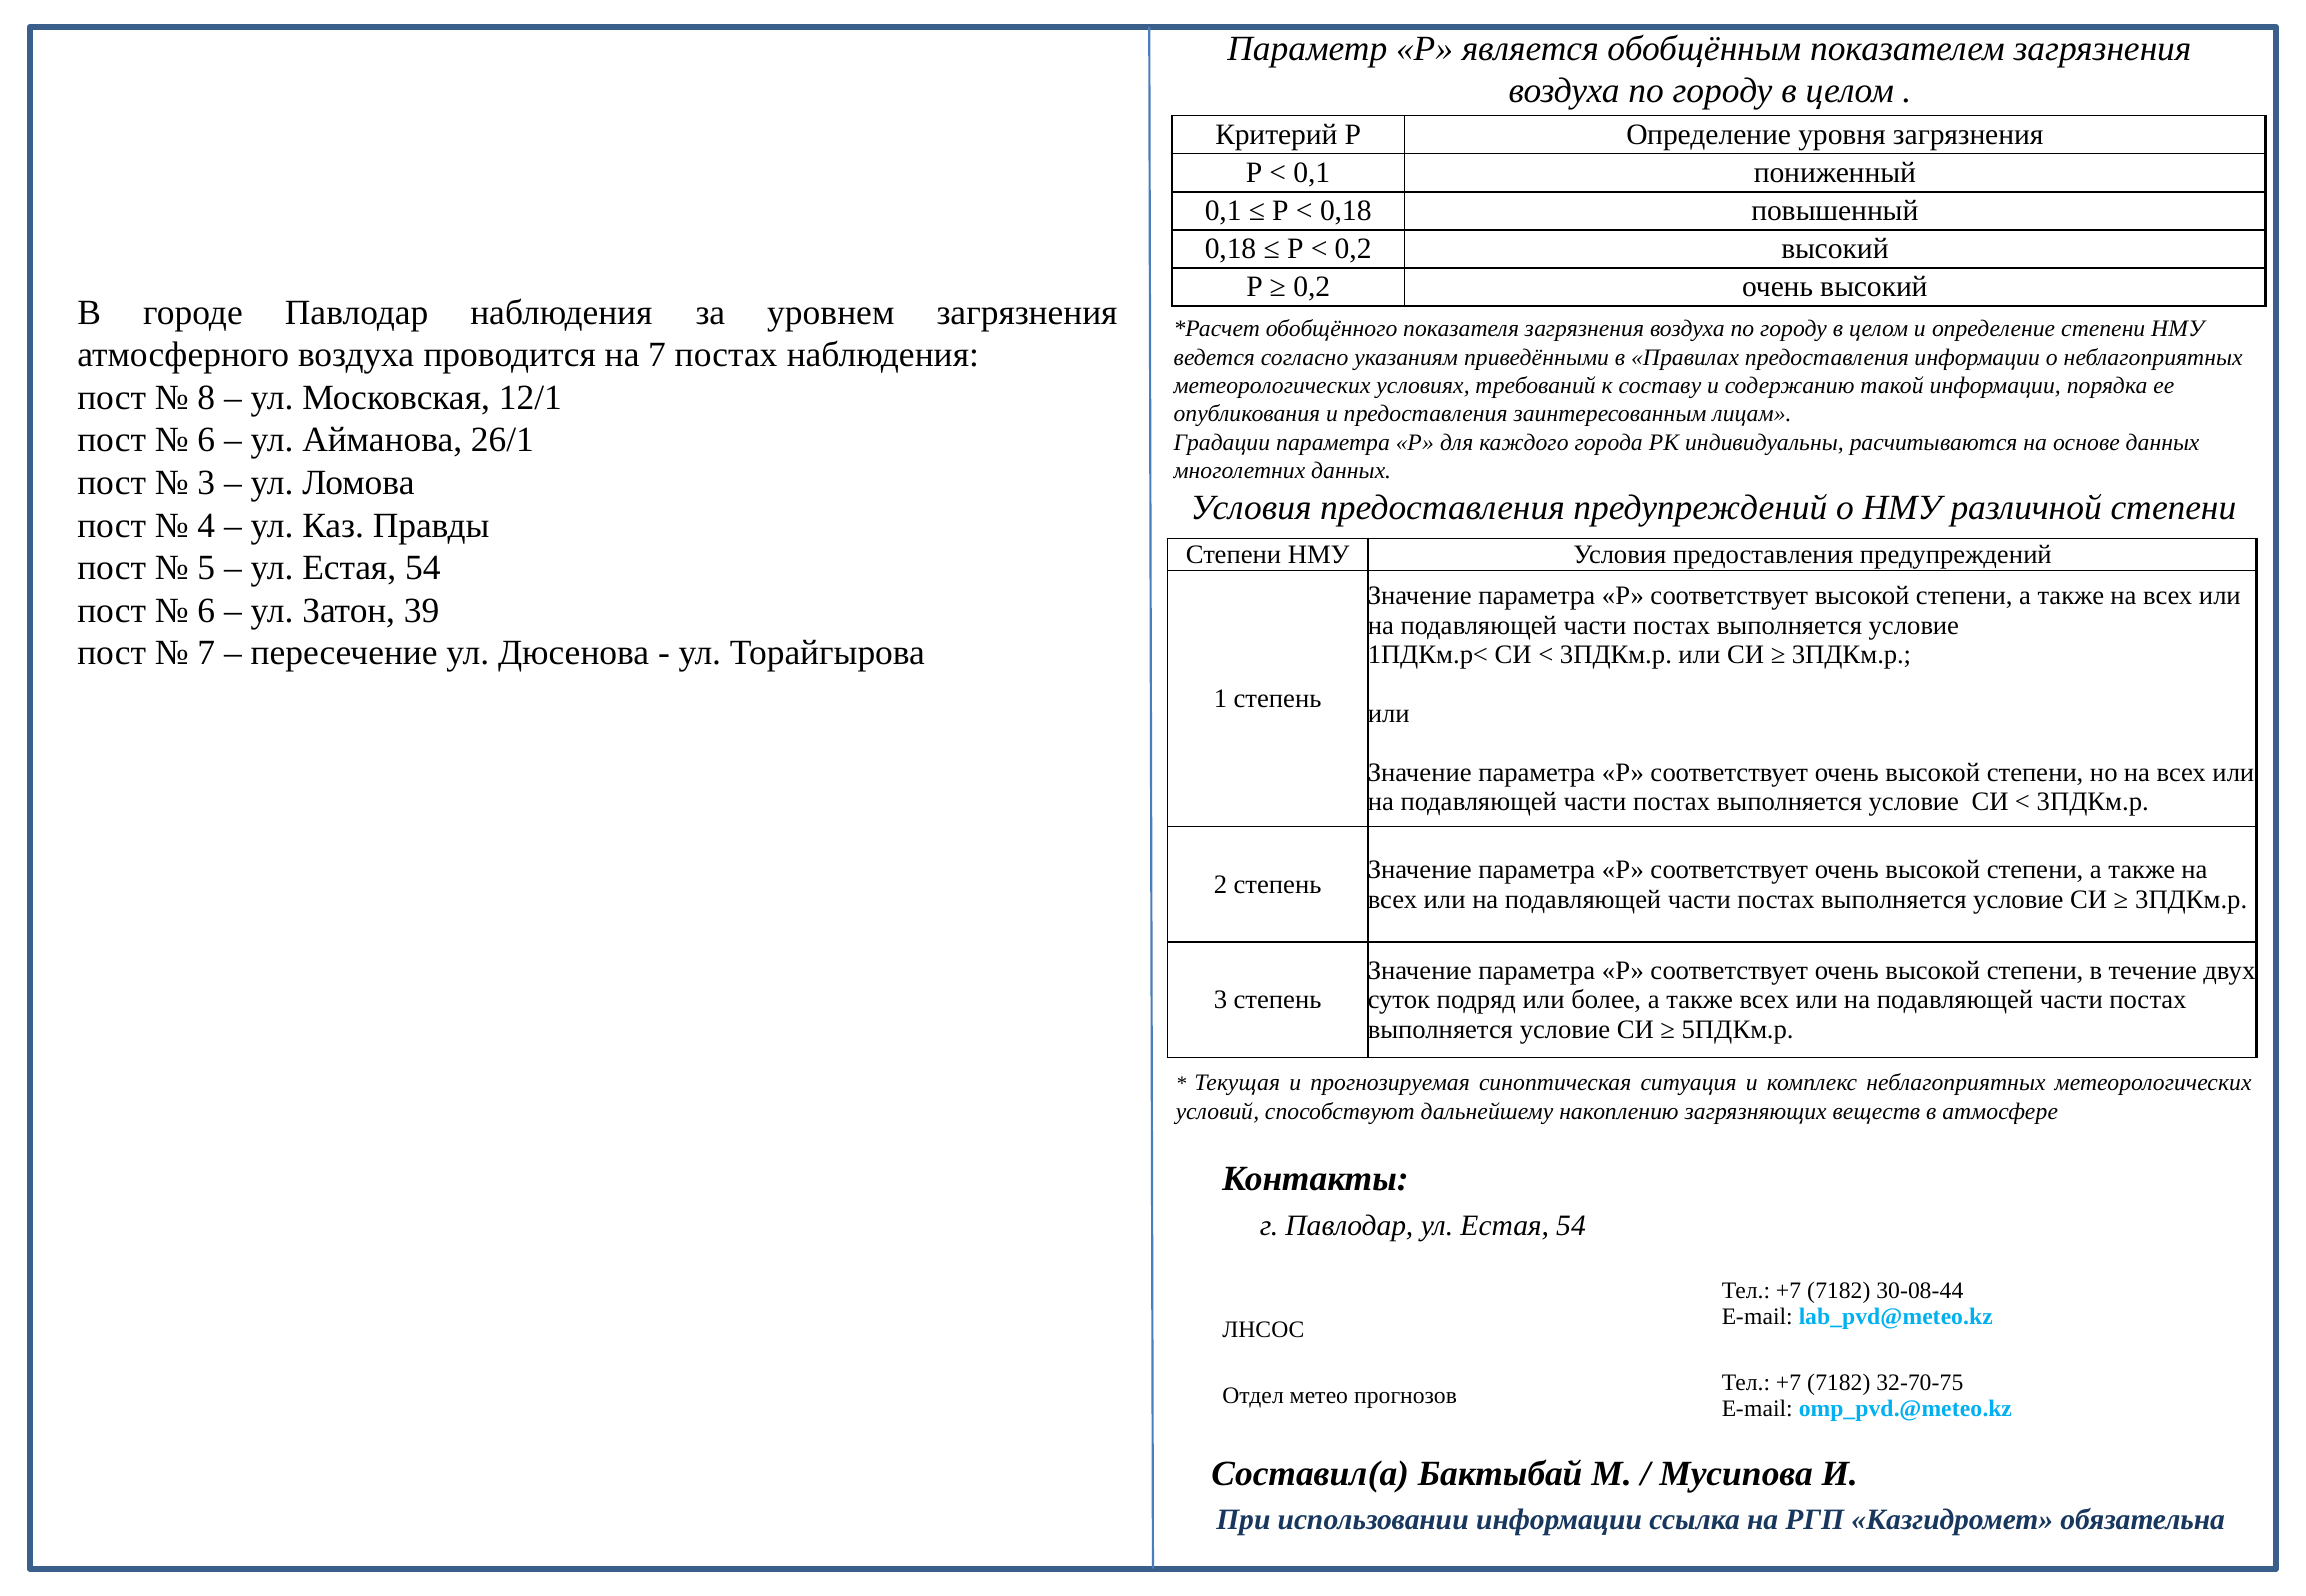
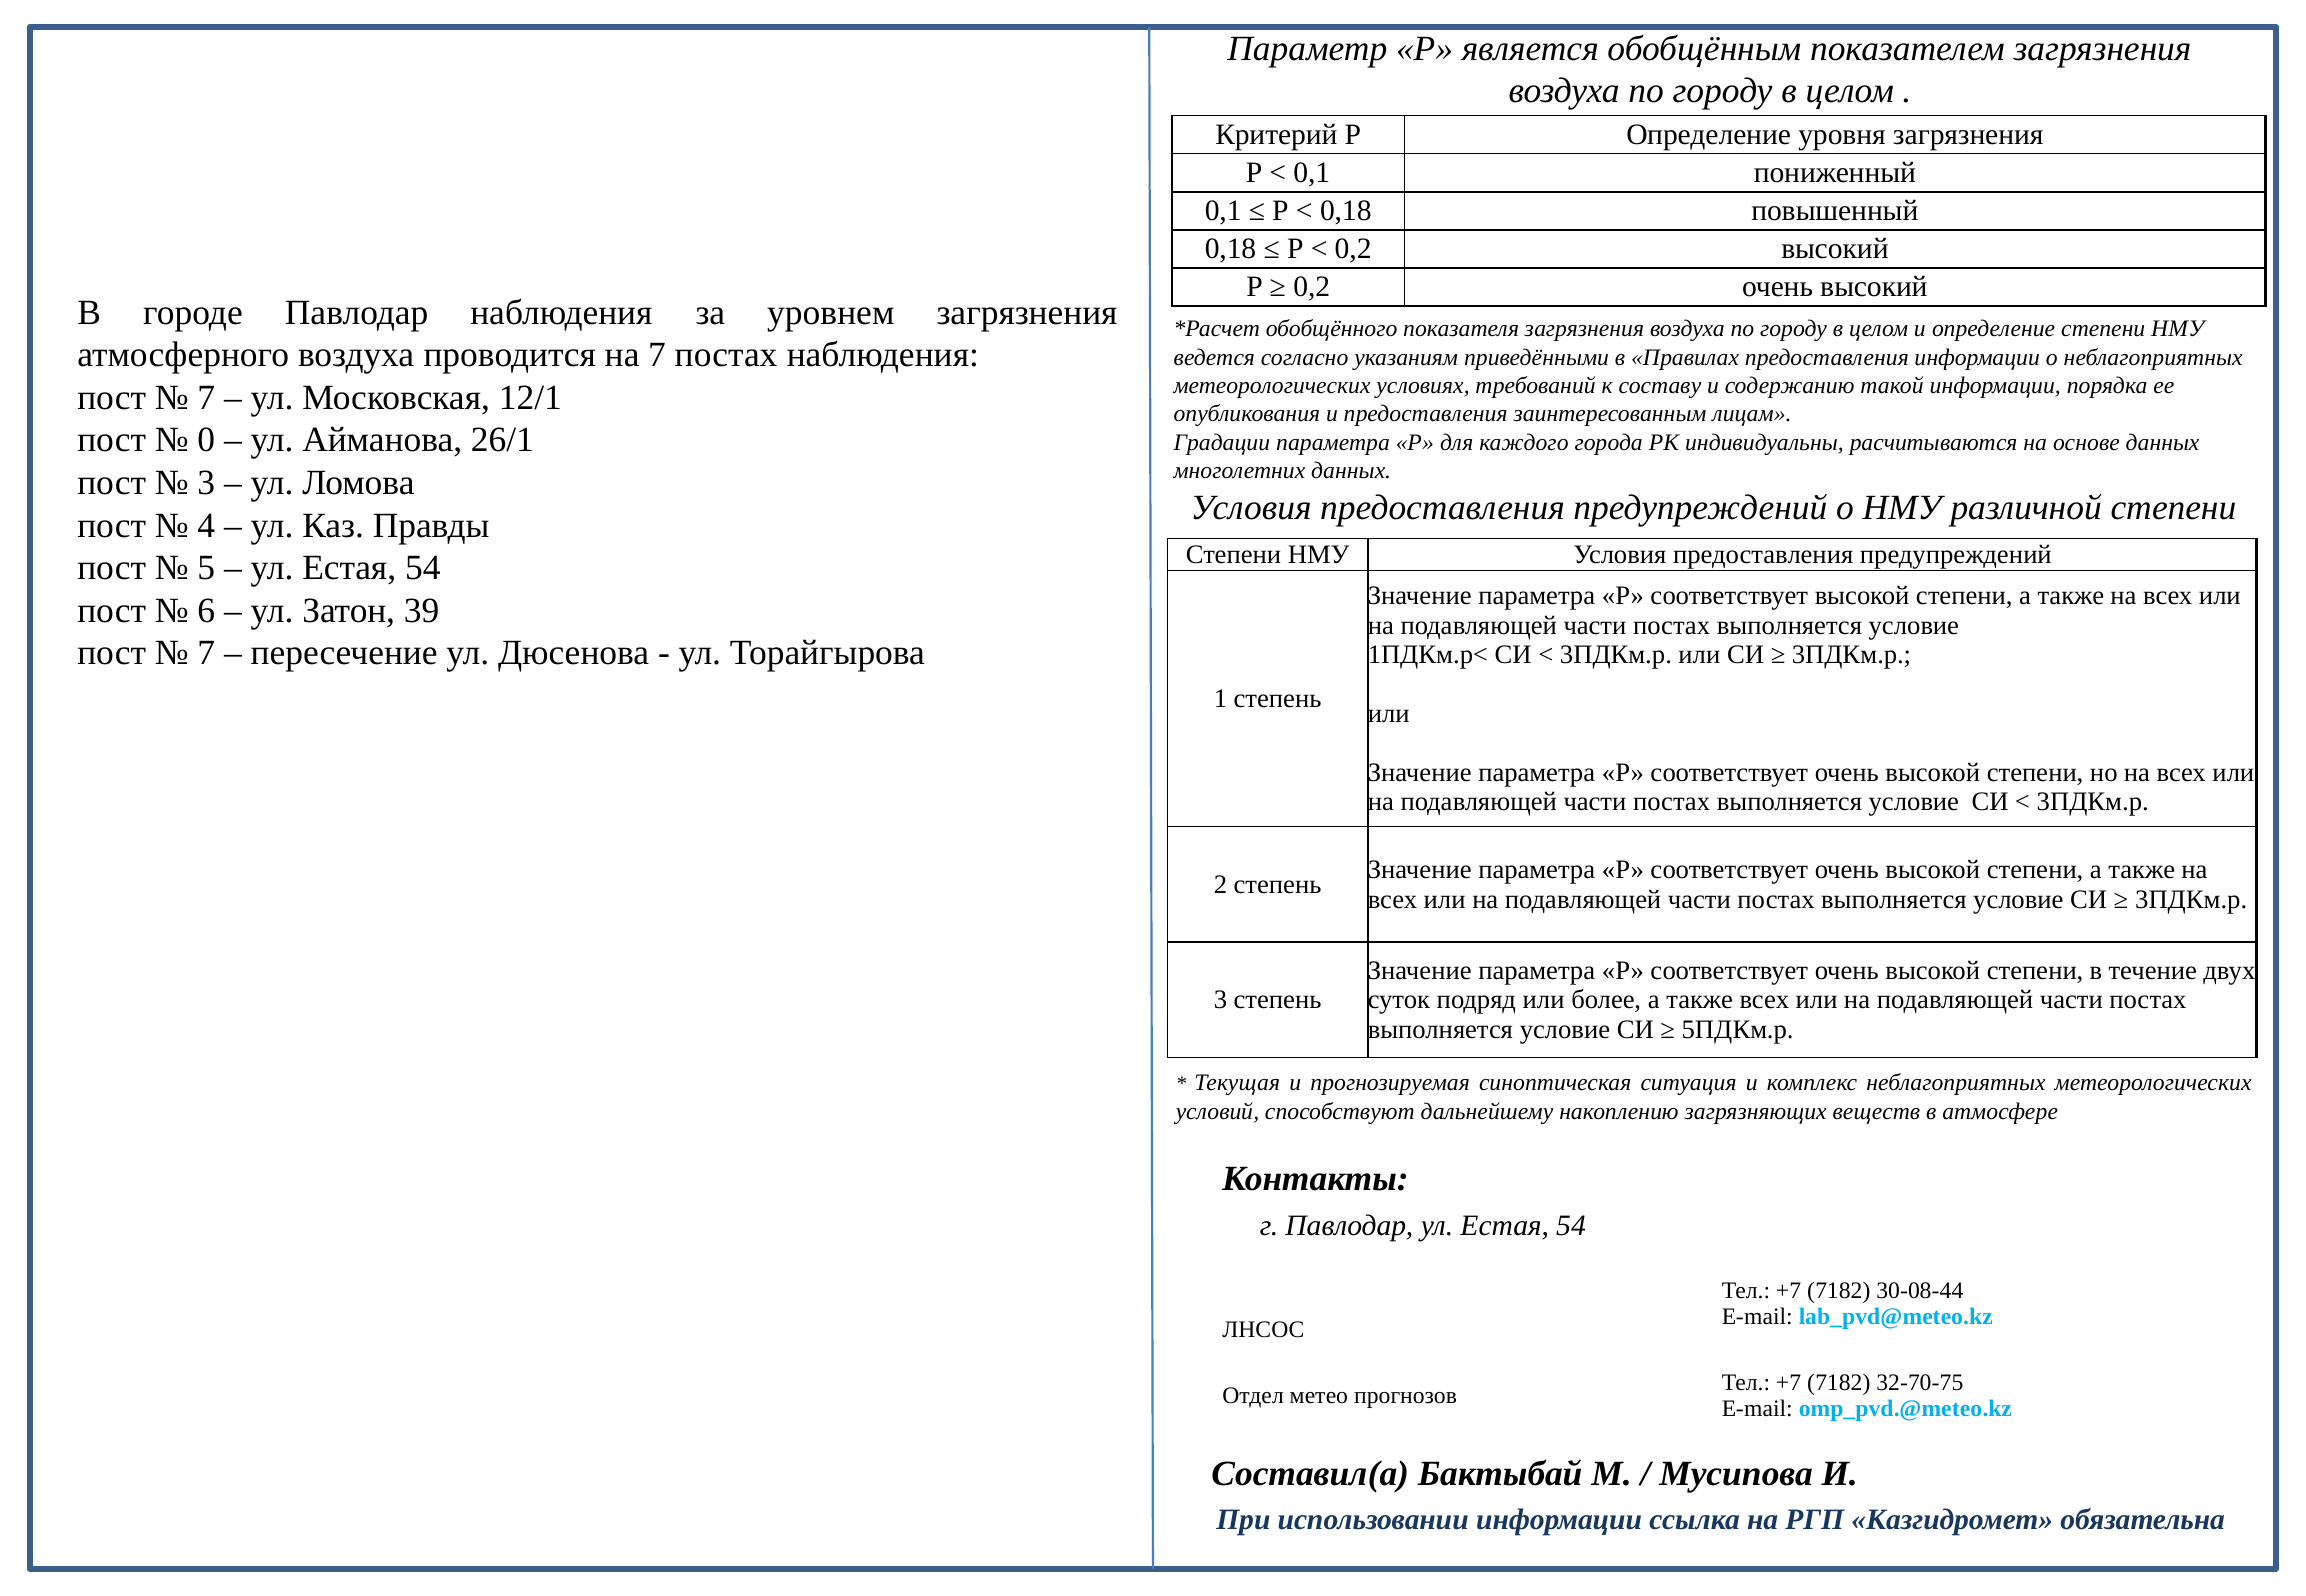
8 at (206, 398): 8 -> 7
6 at (206, 440): 6 -> 0
